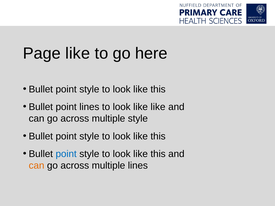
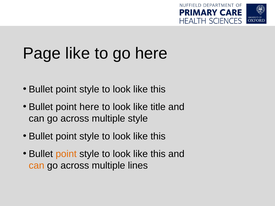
point lines: lines -> here
like like: like -> title
point at (66, 154) colour: blue -> orange
